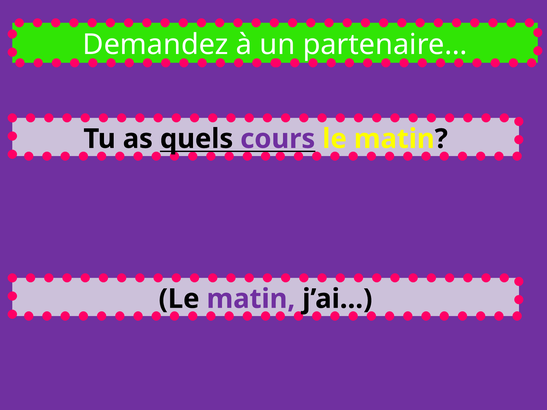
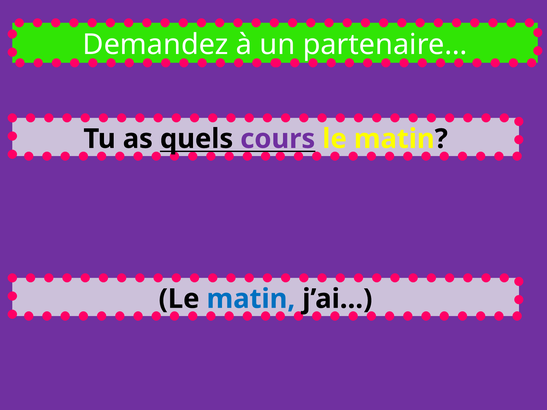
matin at (251, 299) colour: purple -> blue
